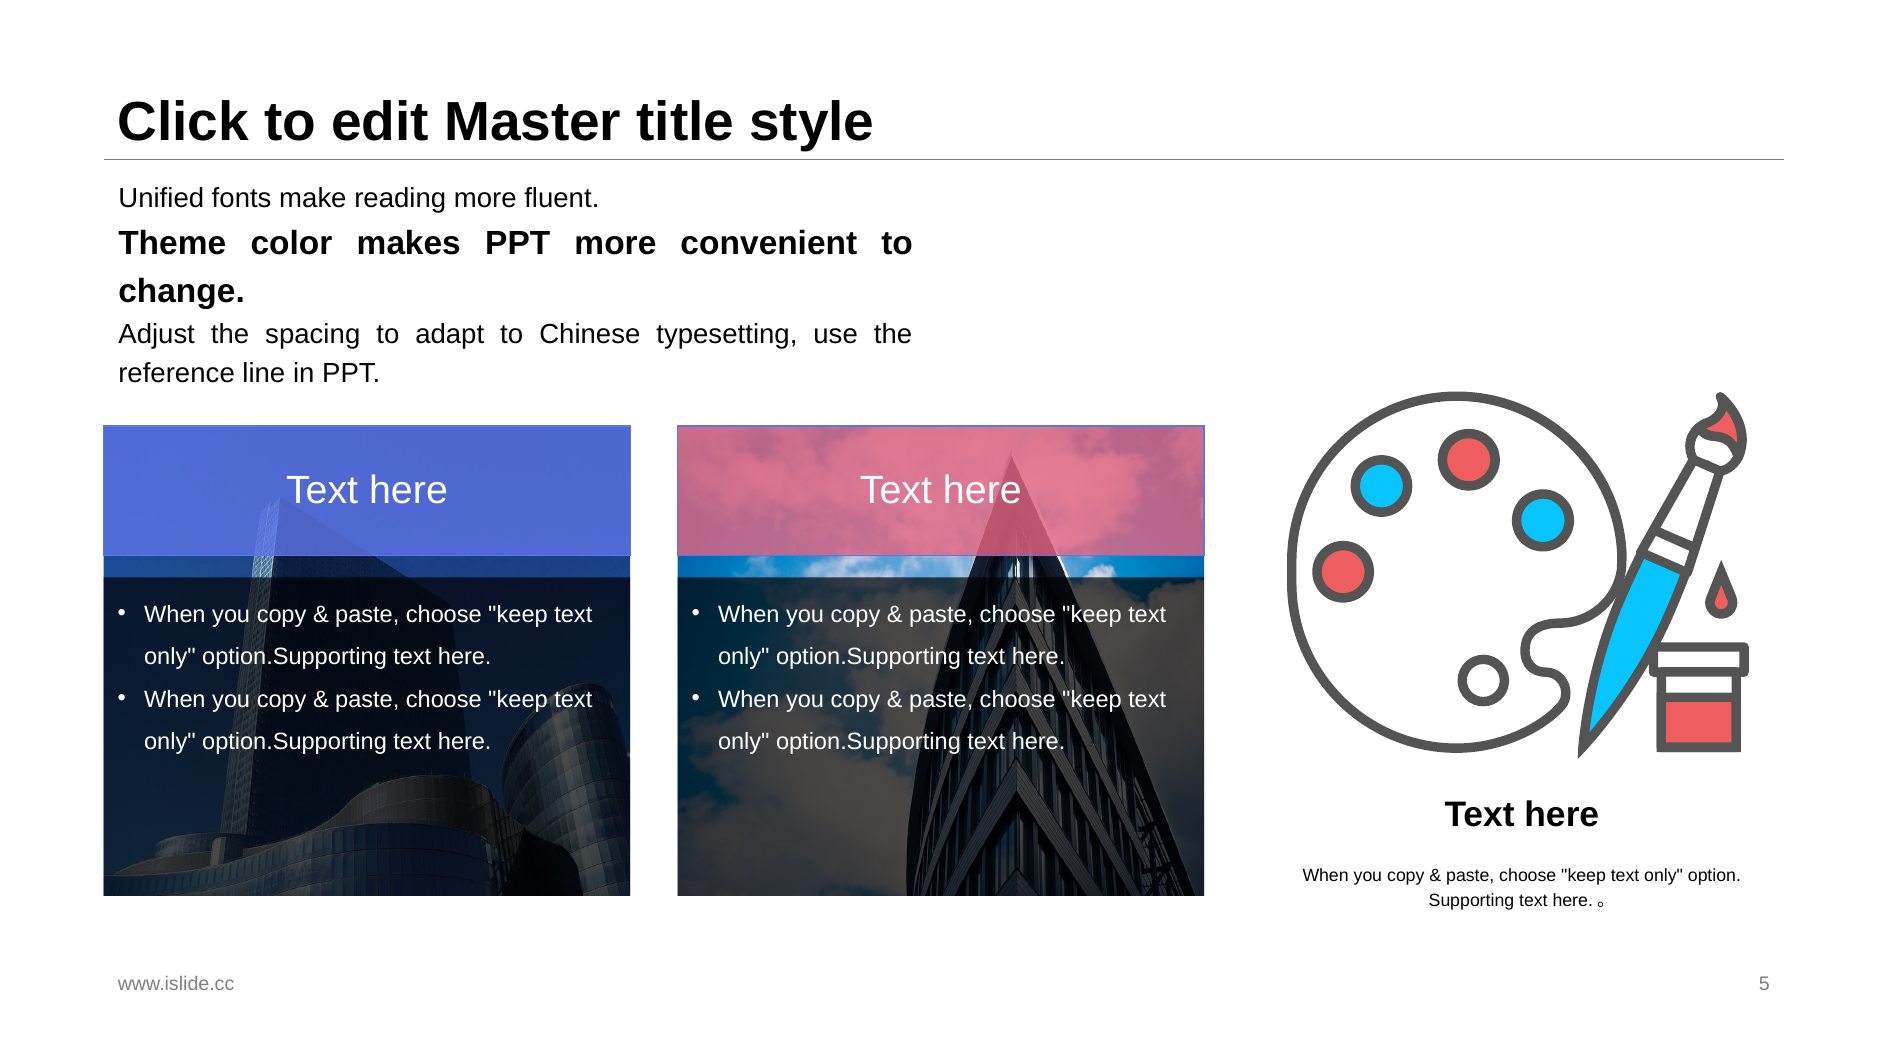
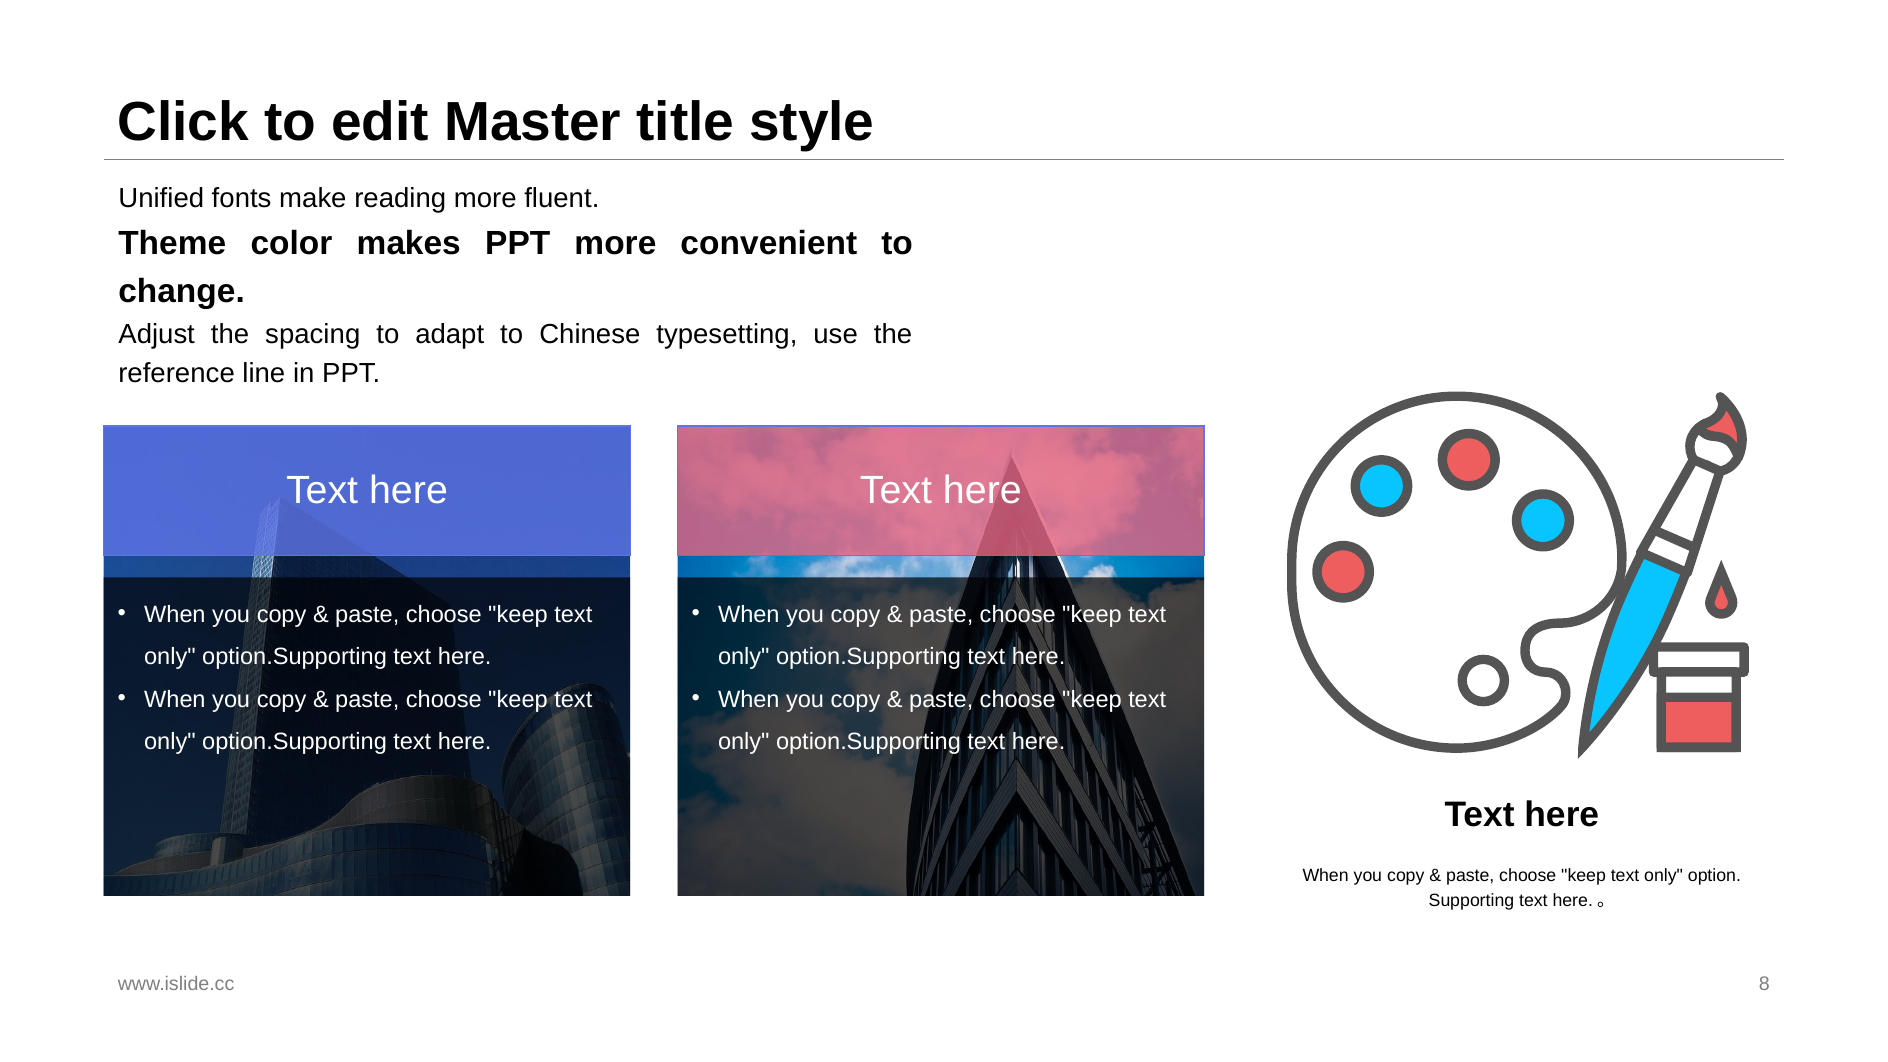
5: 5 -> 8
